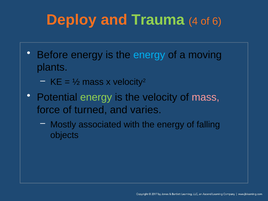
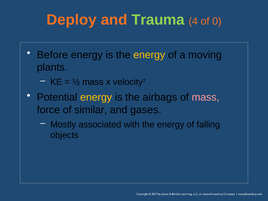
6: 6 -> 0
energy at (149, 55) colour: light blue -> yellow
energy at (96, 97) colour: light green -> yellow
velocity: velocity -> airbags
turned: turned -> similar
varies: varies -> gases
